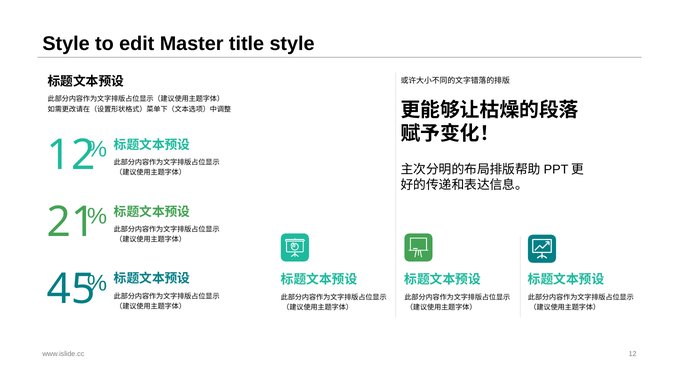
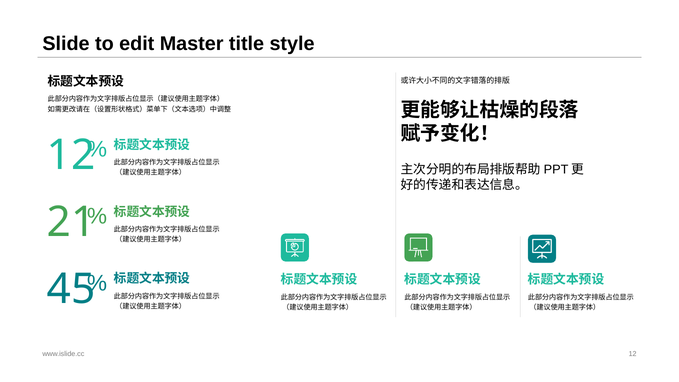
Style at (66, 44): Style -> Slide
